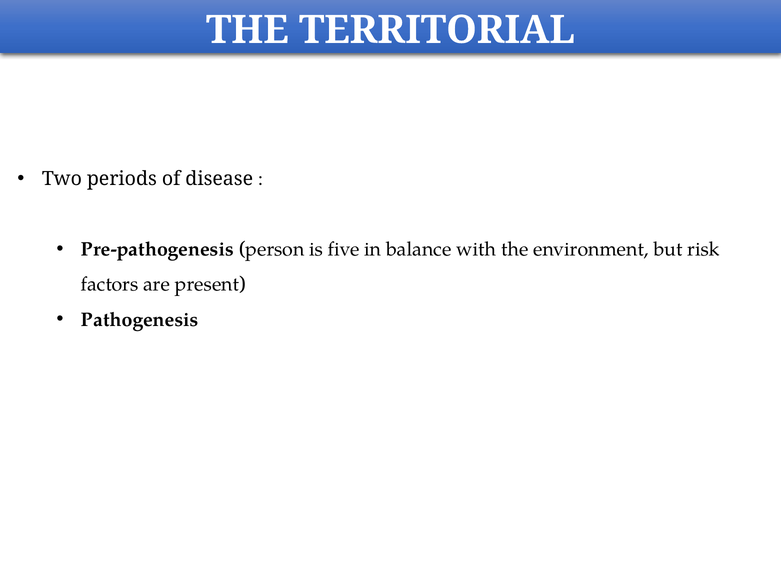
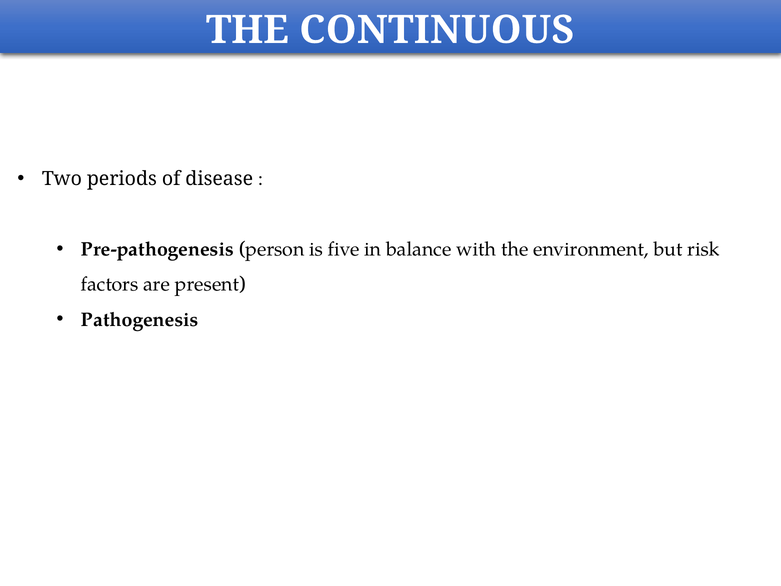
TERRITORIAL: TERRITORIAL -> CONTINUOUS
